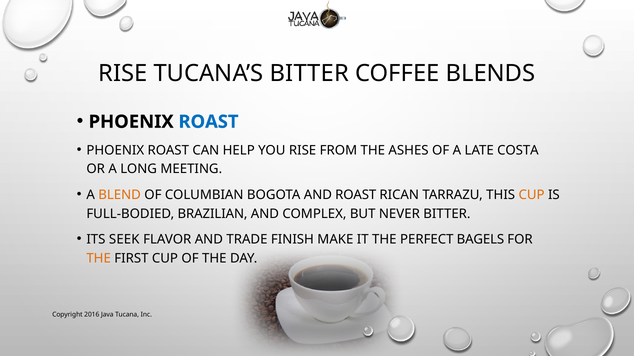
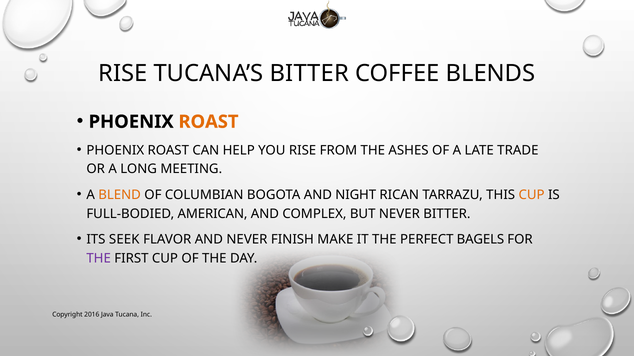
ROAST at (209, 122) colour: blue -> orange
COSTA: COSTA -> TRADE
AND ROAST: ROAST -> NIGHT
BRAZILIAN: BRAZILIAN -> AMERICAN
AND TRADE: TRADE -> NEVER
THE at (99, 259) colour: orange -> purple
